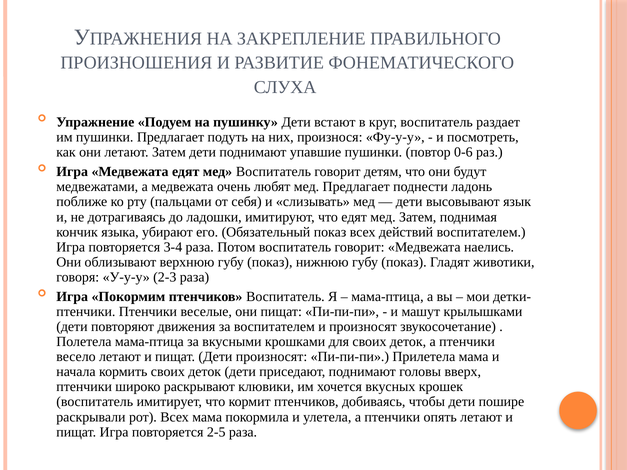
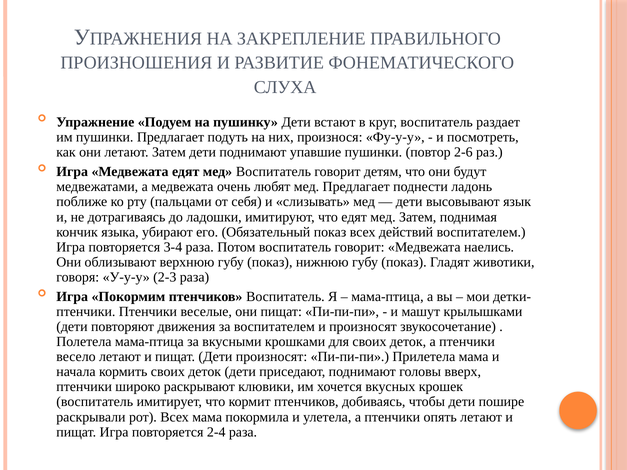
0-6: 0-6 -> 2-6
2-5: 2-5 -> 2-4
